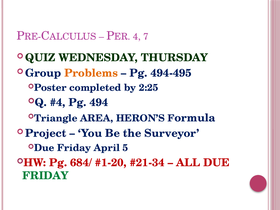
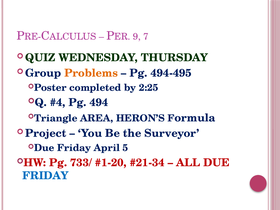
4: 4 -> 9
684/: 684/ -> 733/
FRIDAY at (45, 176) colour: green -> blue
